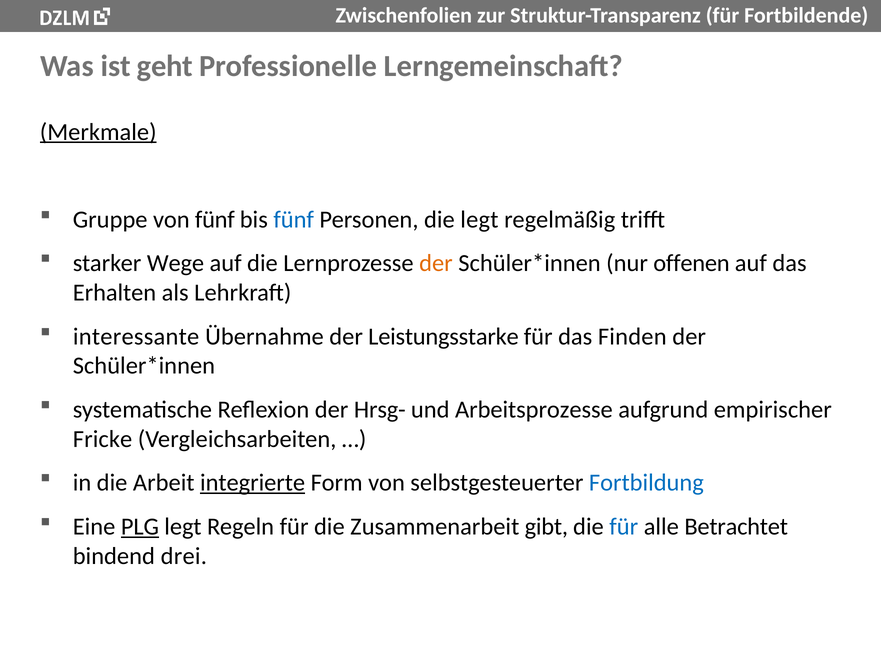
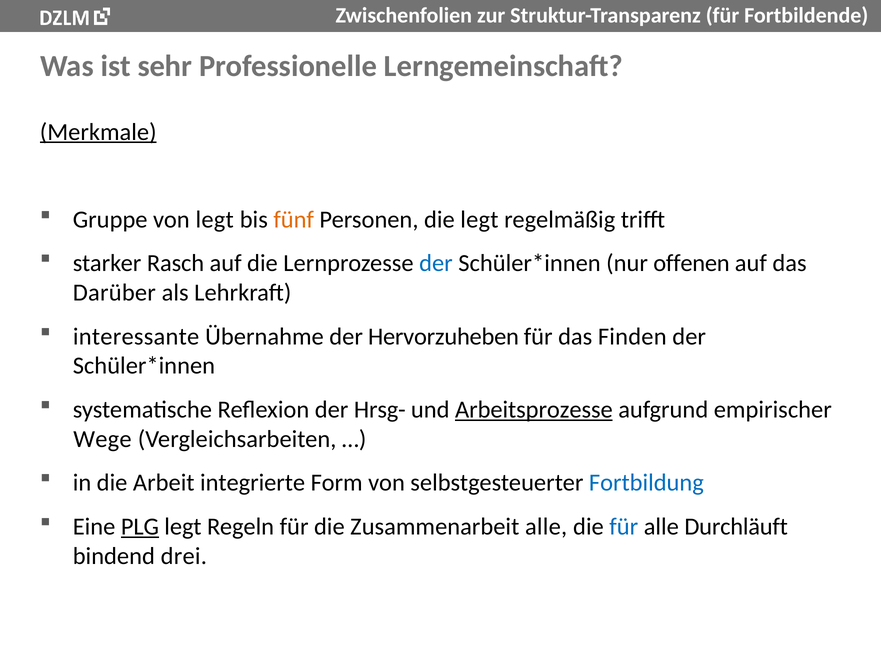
geht: geht -> sehr
von fünf: fünf -> legt
fünf at (294, 219) colour: blue -> orange
Wege: Wege -> Rasch
der at (436, 263) colour: orange -> blue
Erhalten: Erhalten -> Darüber
Leistungsstarke: Leistungsstarke -> Hervorzuheben
Arbeitsprozesse underline: none -> present
Fricke: Fricke -> Wege
integrierte underline: present -> none
Zusammenarbeit gibt: gibt -> alle
Betrachtet: Betrachtet -> Durchläuft
